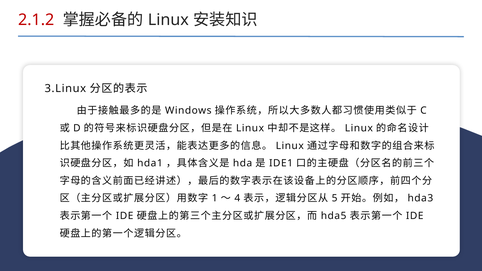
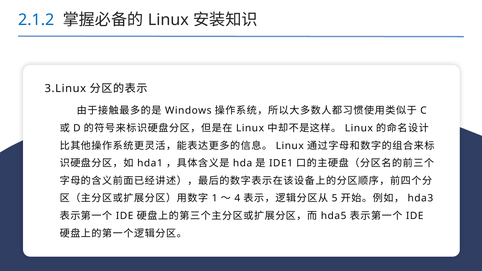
2.1.2 colour: red -> blue
